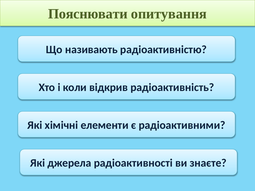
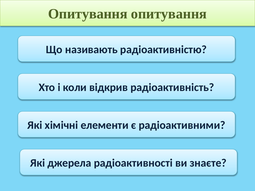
Пояснювати at (88, 14): Пояснювати -> Опитування
